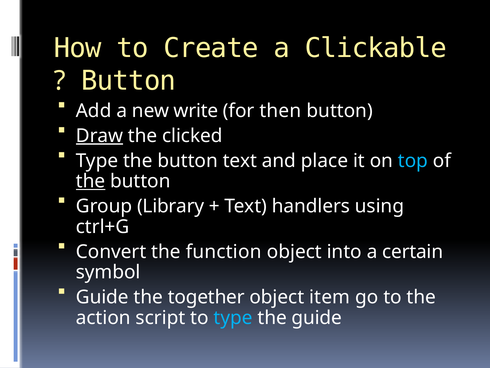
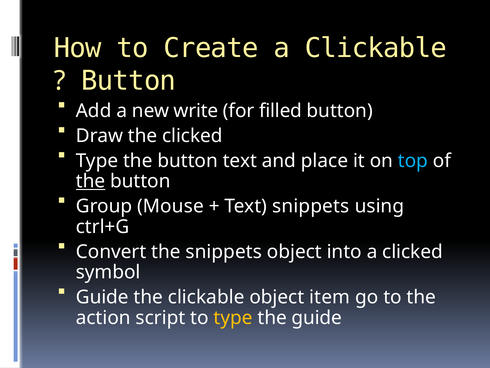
then: then -> filled
Draw underline: present -> none
Library: Library -> Mouse
Text handlers: handlers -> snippets
the function: function -> snippets
a certain: certain -> clicked
the together: together -> clickable
type at (233, 317) colour: light blue -> yellow
